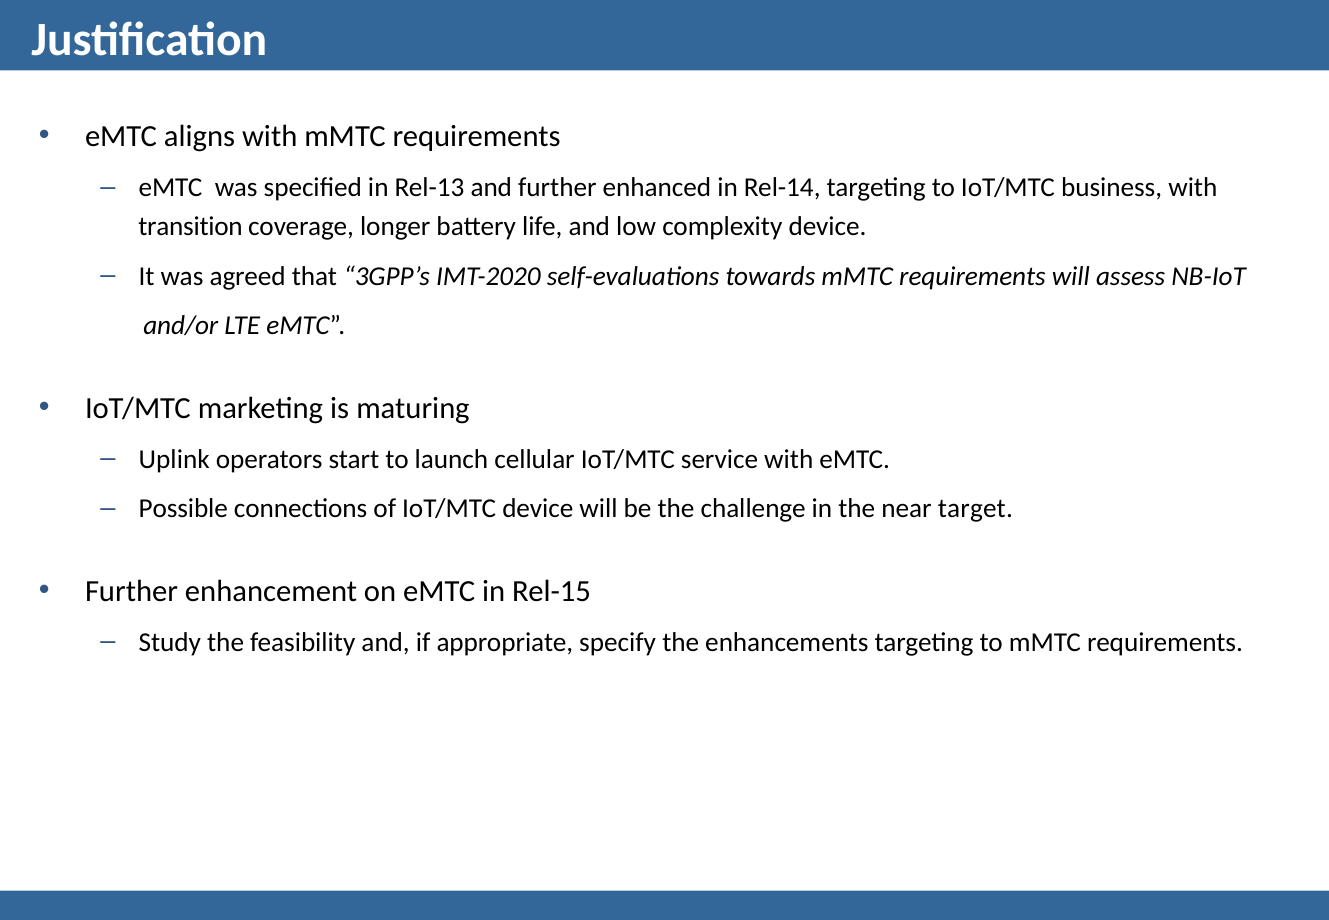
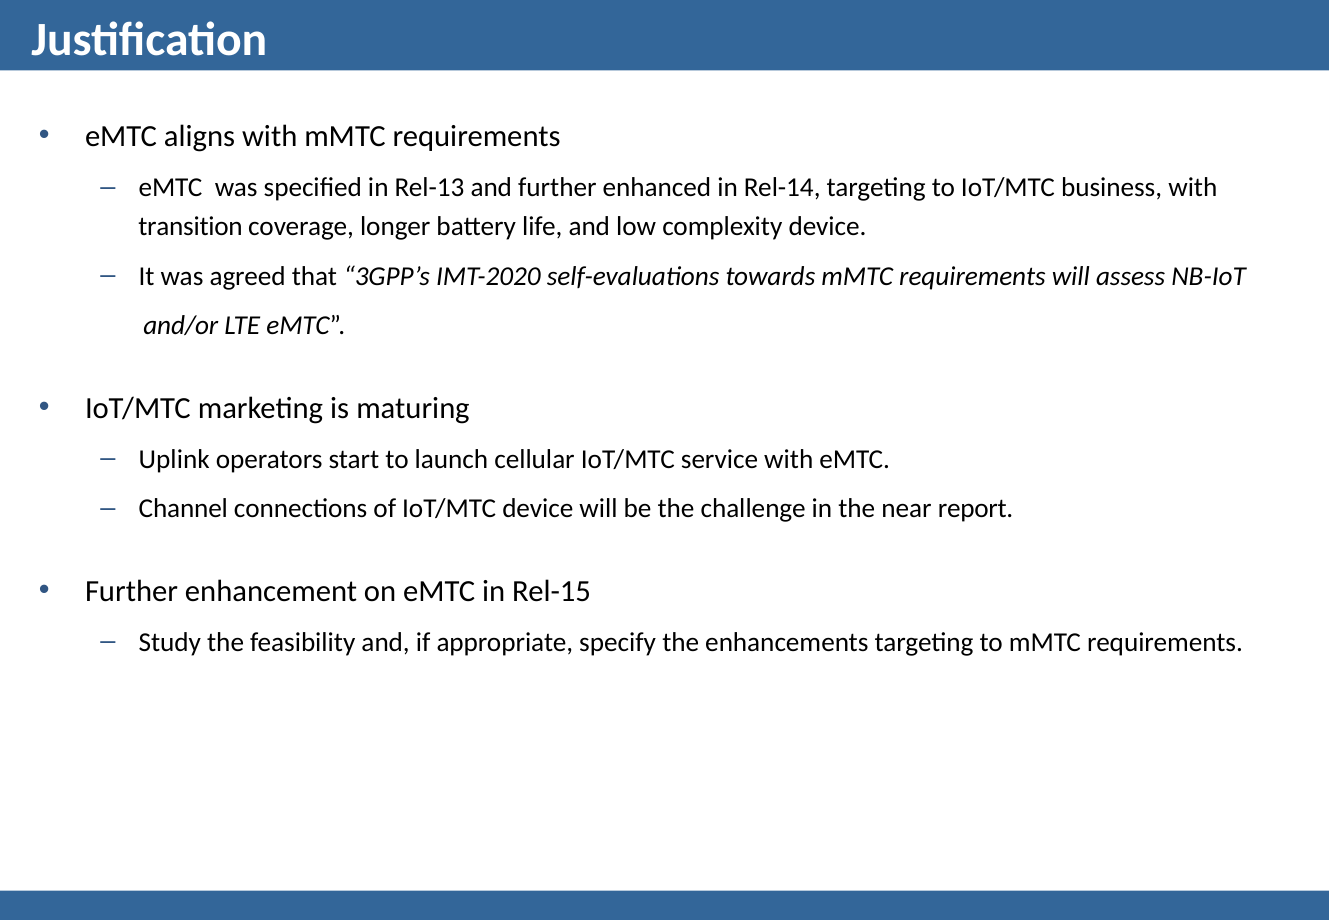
Possible: Possible -> Channel
target: target -> report
